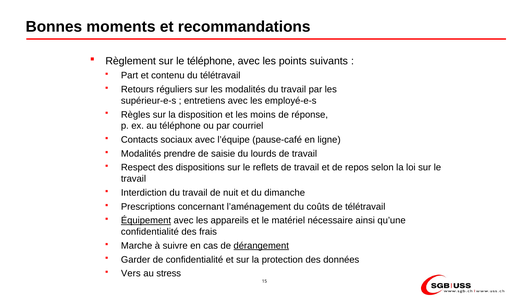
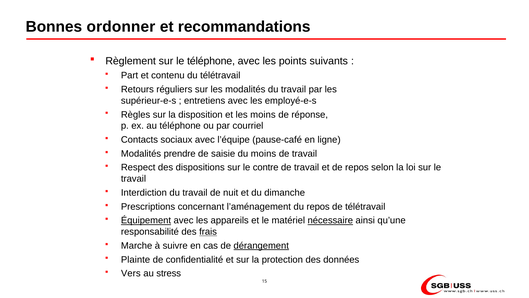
moments: moments -> ordonner
du lourds: lourds -> moins
reflets: reflets -> contre
du coûts: coûts -> repos
nécessaire underline: none -> present
confidentialité at (150, 231): confidentialité -> responsabilité
frais underline: none -> present
Garder: Garder -> Plainte
